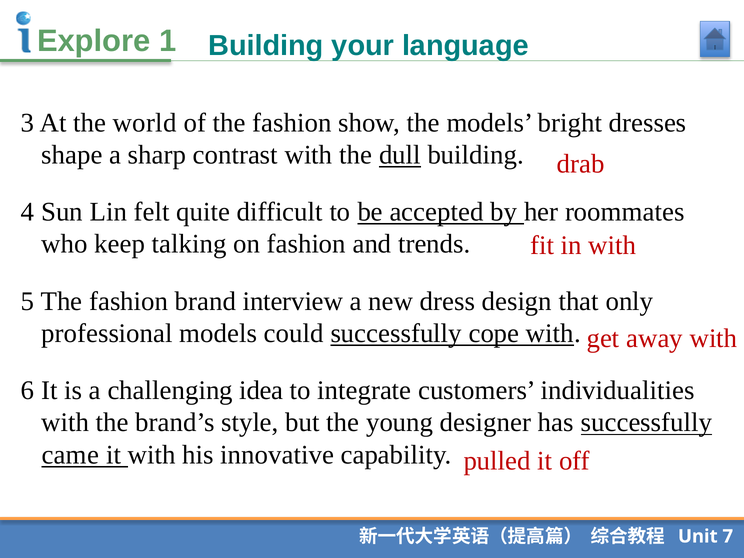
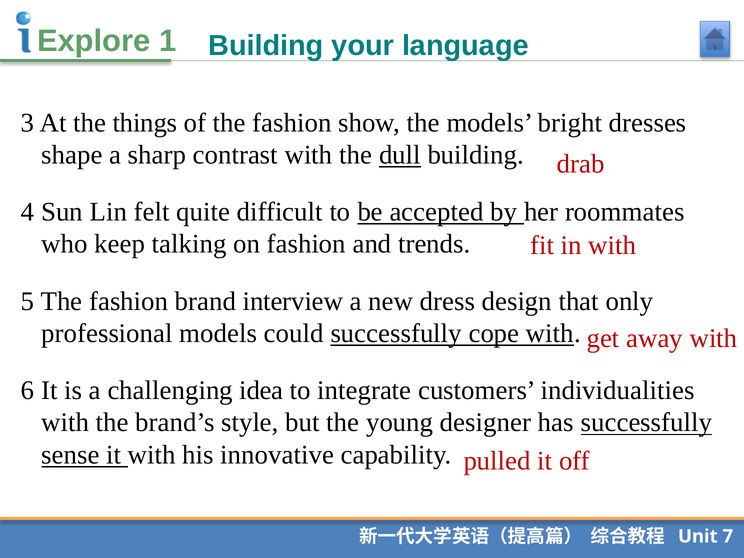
world: world -> things
came: came -> sense
